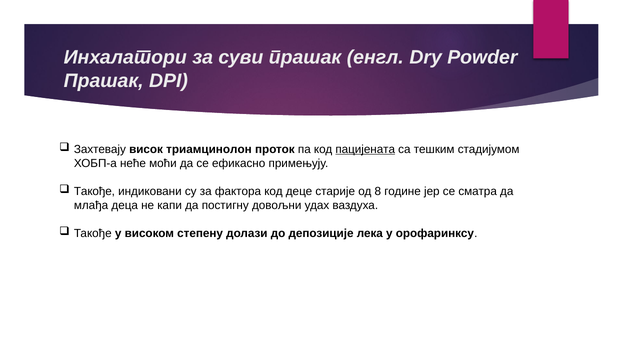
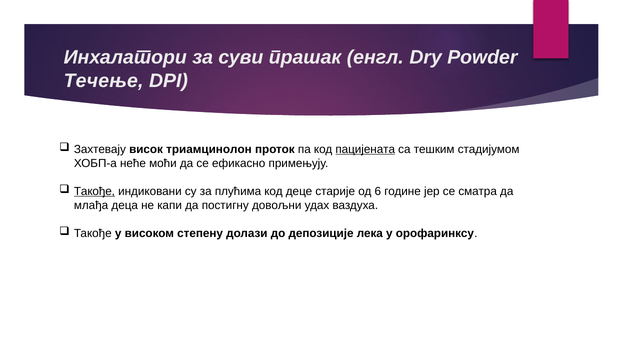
Прашак at (104, 81): Прашак -> Течење
Такође at (94, 192) underline: none -> present
фактора: фактора -> плућима
8: 8 -> 6
